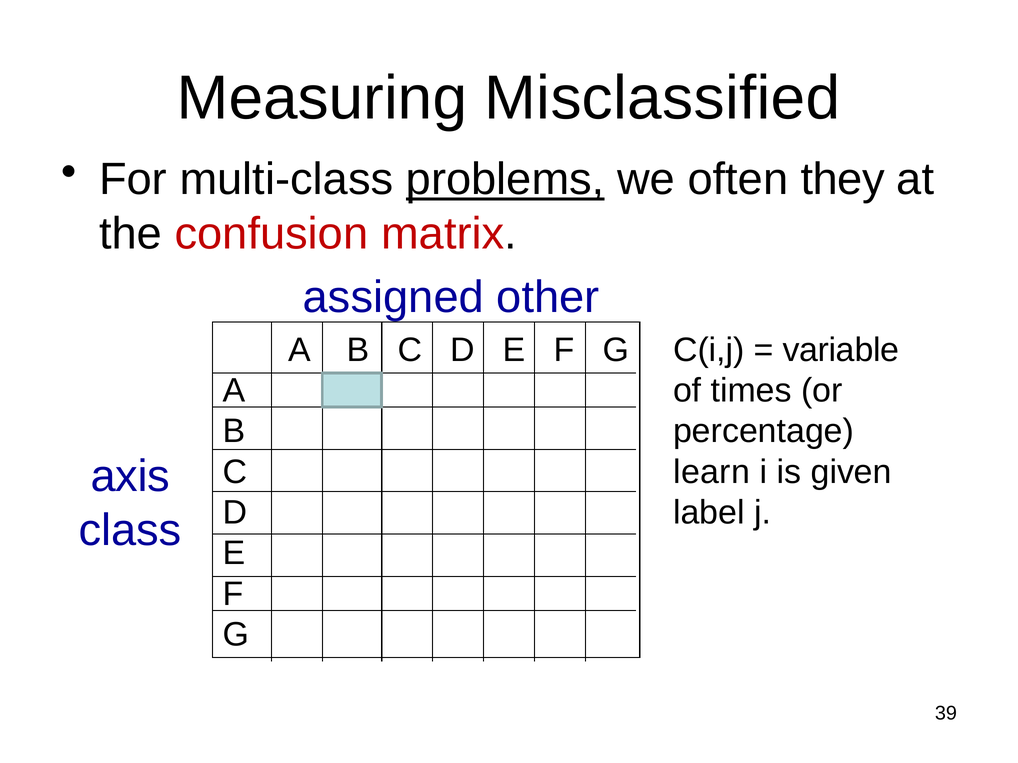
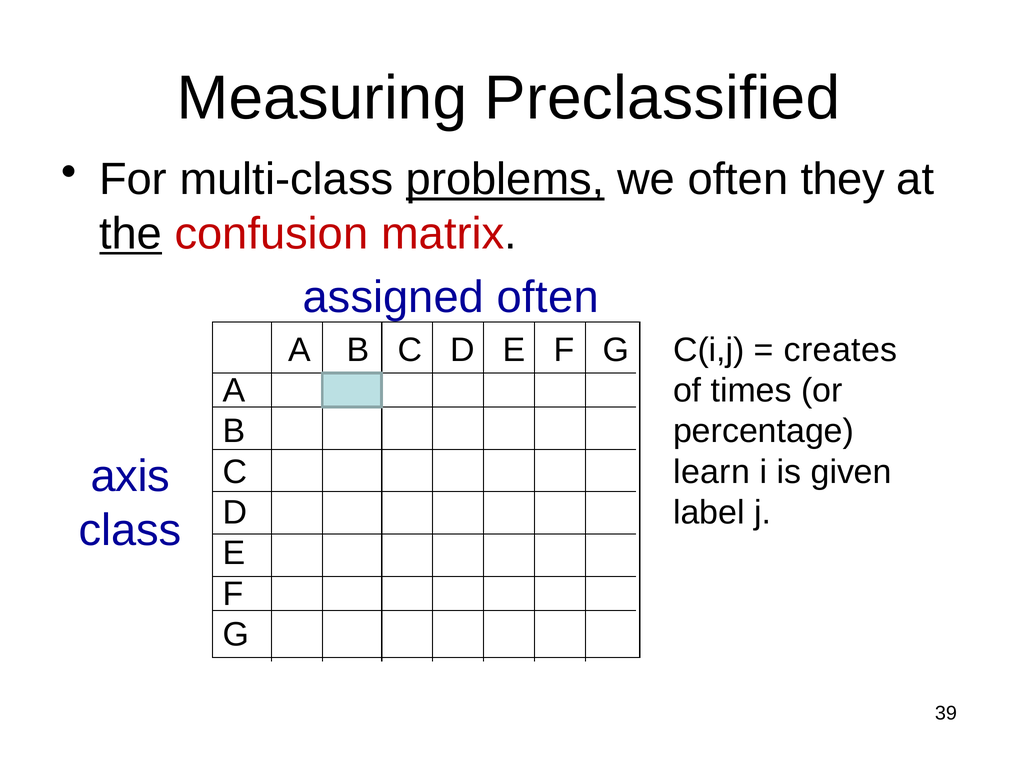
Misclassified: Misclassified -> Preclassified
the underline: none -> present
assigned other: other -> often
variable: variable -> creates
